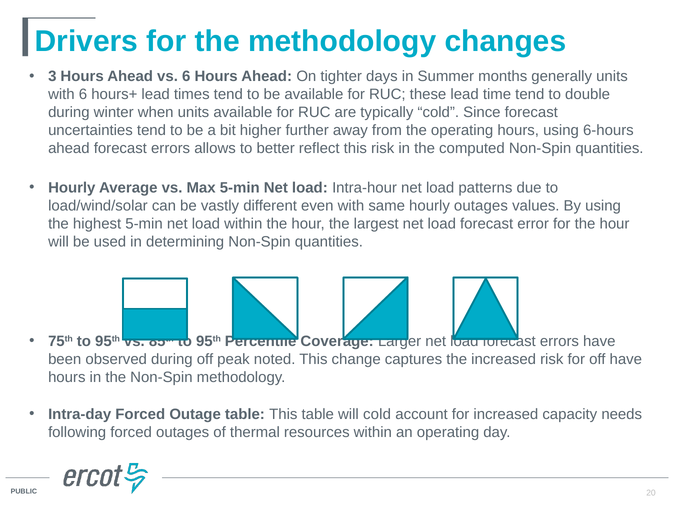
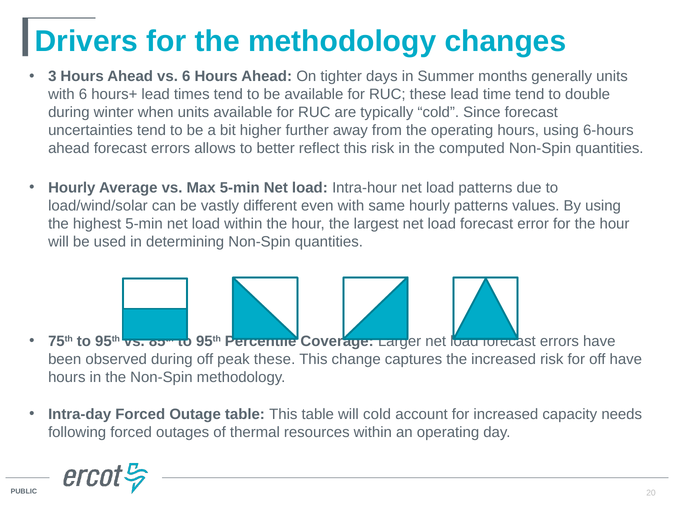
hourly outages: outages -> patterns
peak noted: noted -> these
